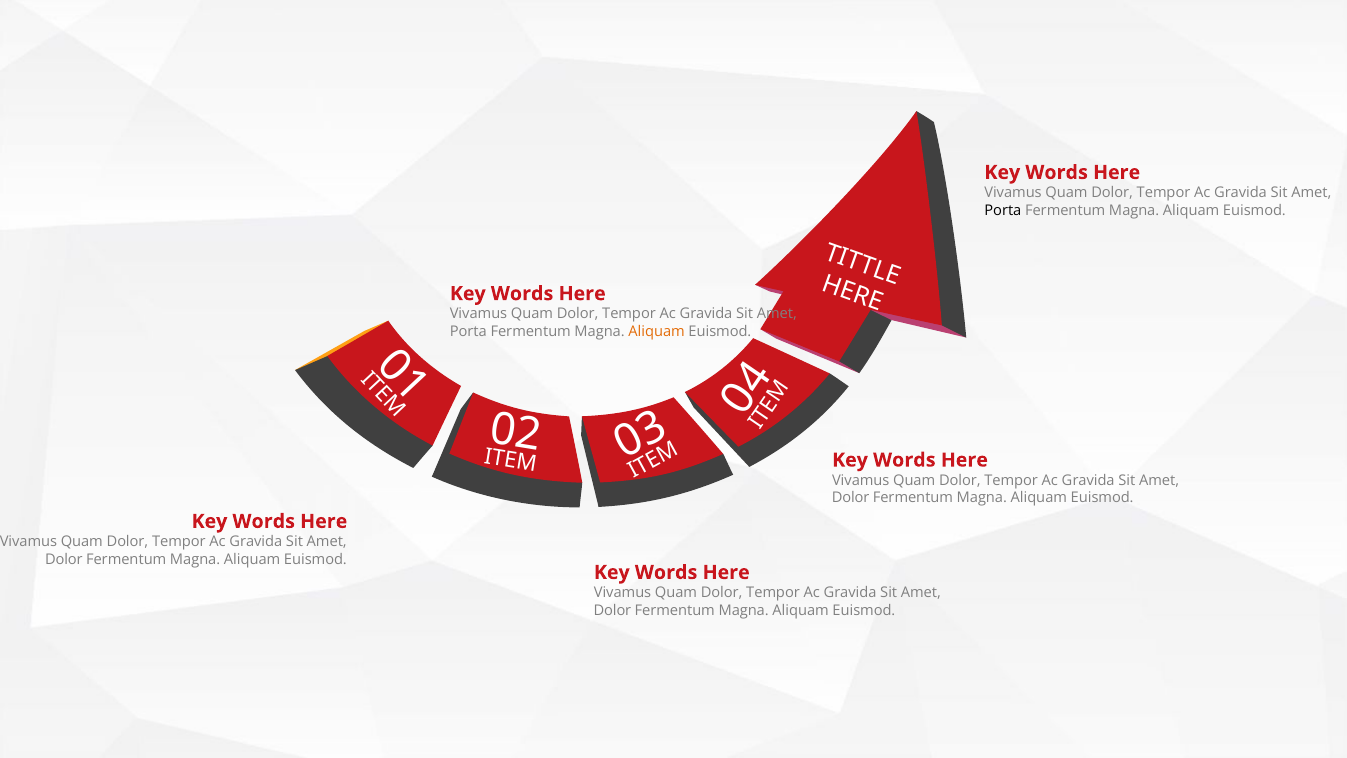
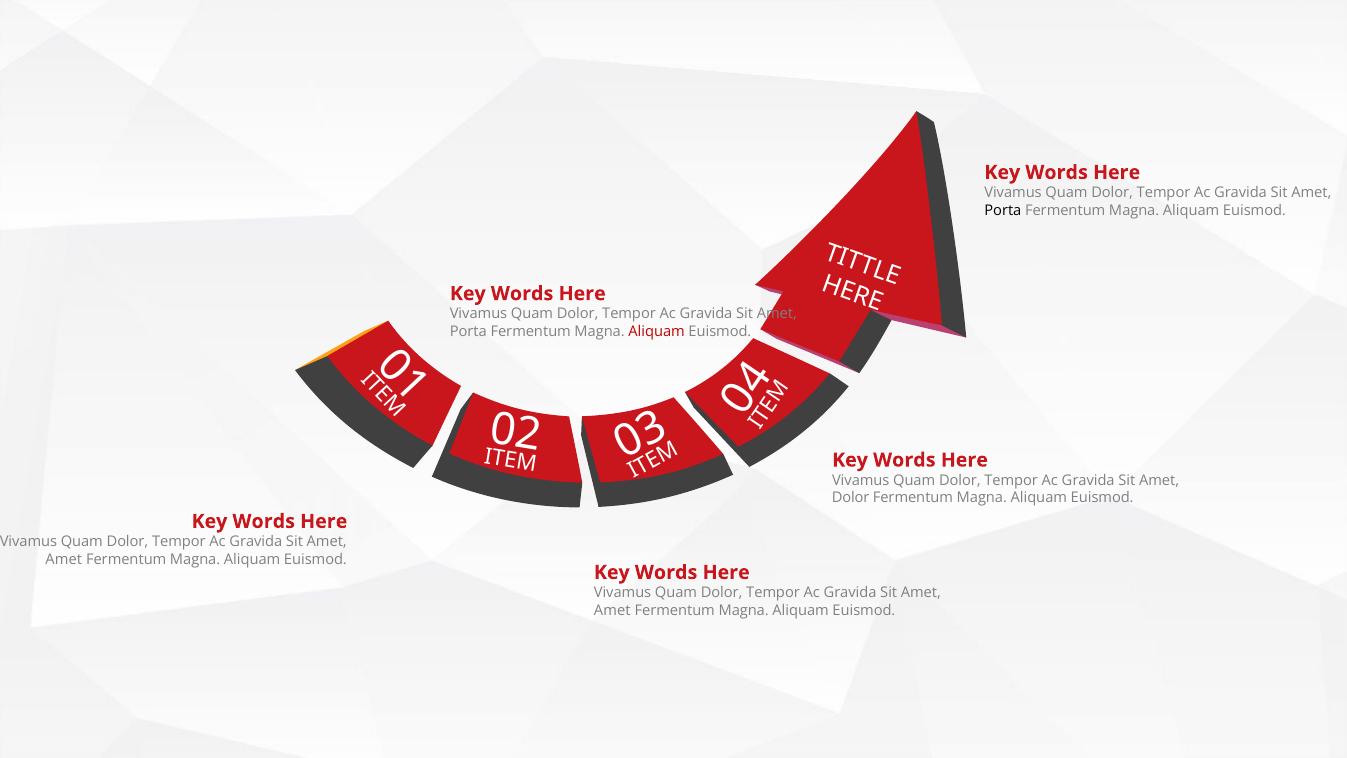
Aliquam at (657, 332) colour: orange -> red
Dolor at (64, 559): Dolor -> Amet
Dolor at (612, 610): Dolor -> Amet
